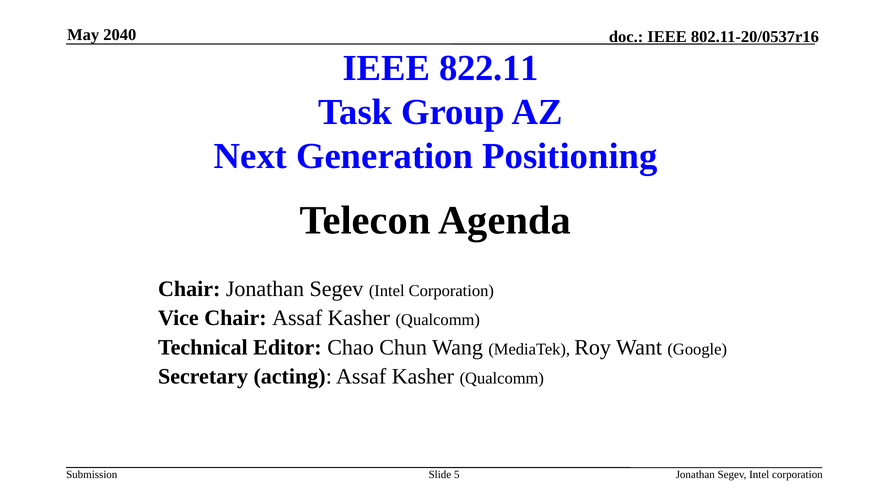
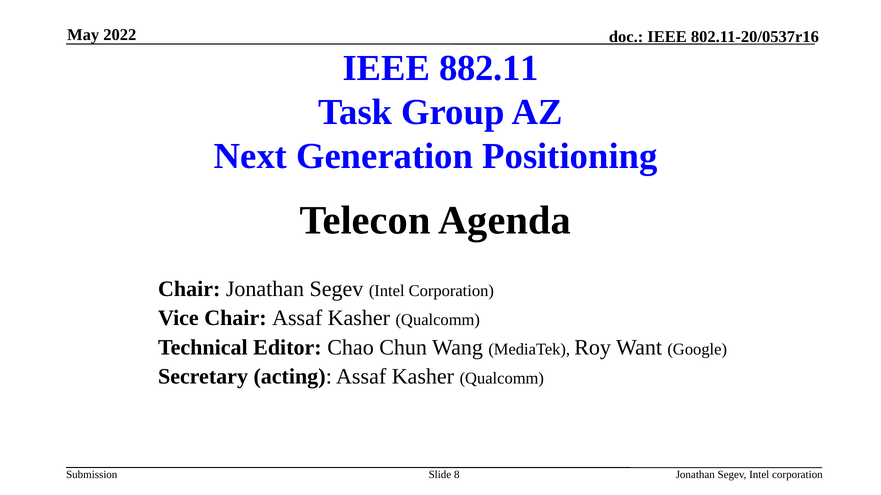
2040: 2040 -> 2022
822.11: 822.11 -> 882.11
5: 5 -> 8
